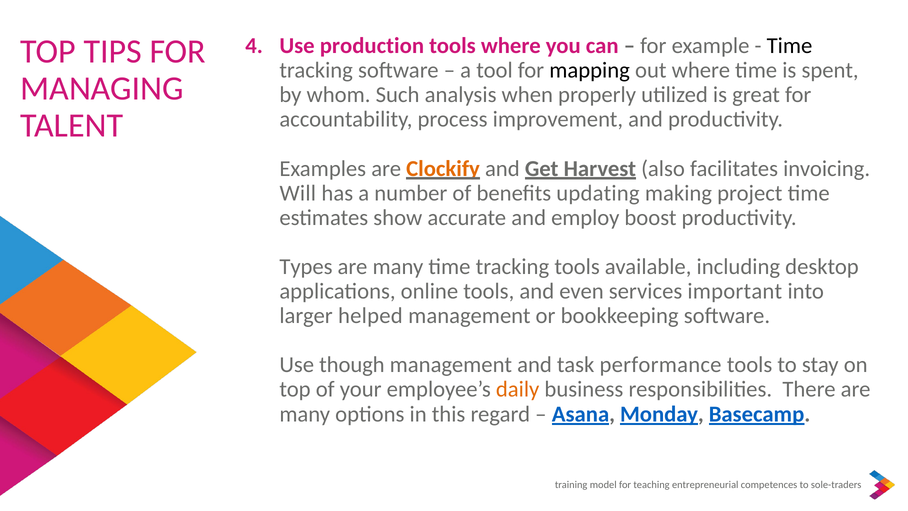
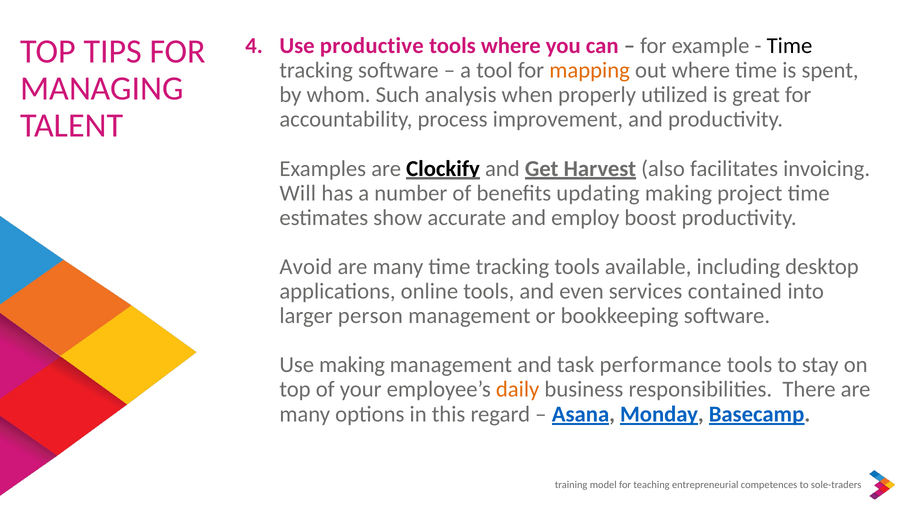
production: production -> productive
mapping colour: black -> orange
Clockify colour: orange -> black
Types: Types -> Avoid
important: important -> contained
helped: helped -> person
Use though: though -> making
